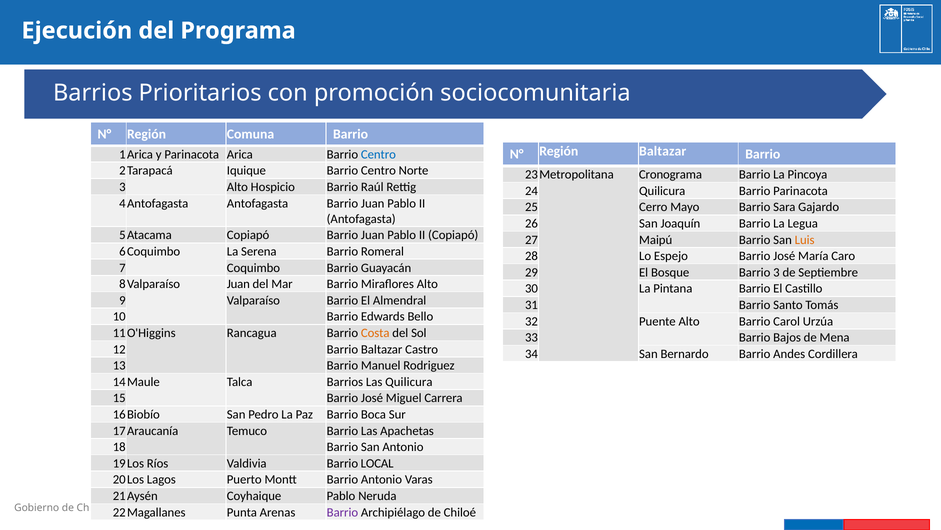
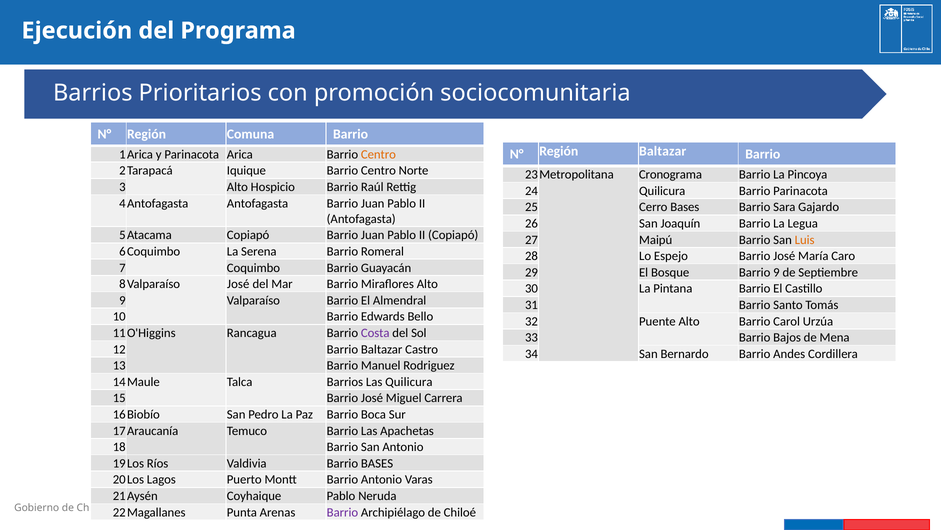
Centro at (378, 154) colour: blue -> orange
Cerro Mayo: Mayo -> Bases
Barrio 3: 3 -> 9
Juan at (238, 284): Juan -> José
Costa colour: orange -> purple
Barrio LOCAL: LOCAL -> BASES
